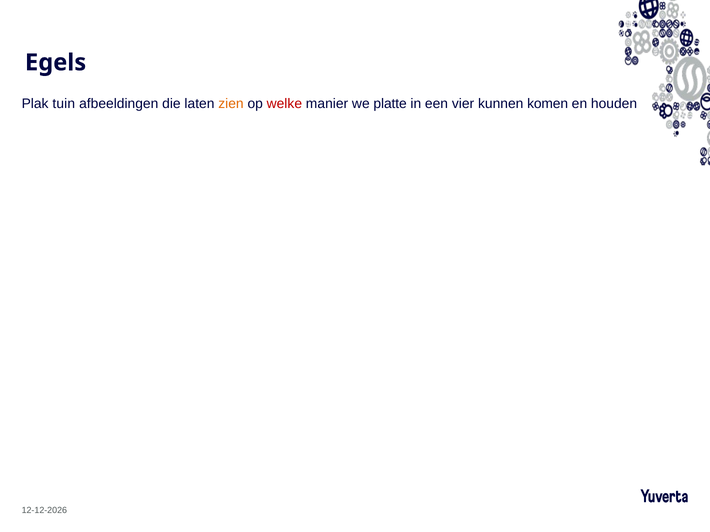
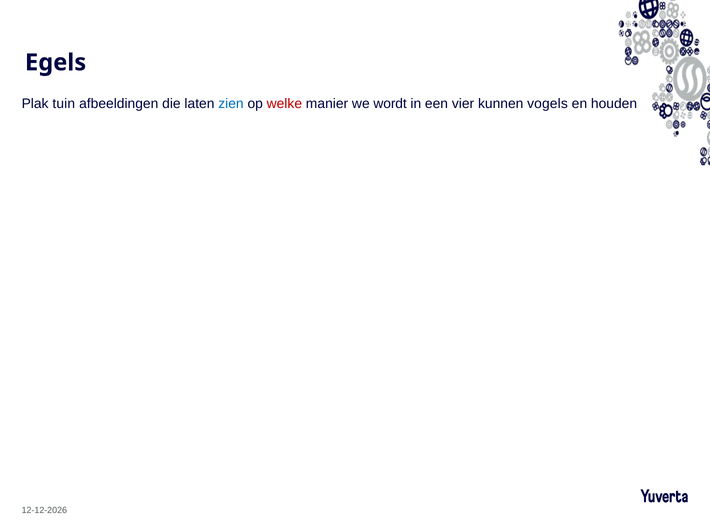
zien colour: orange -> blue
platte: platte -> wordt
komen: komen -> vogels
